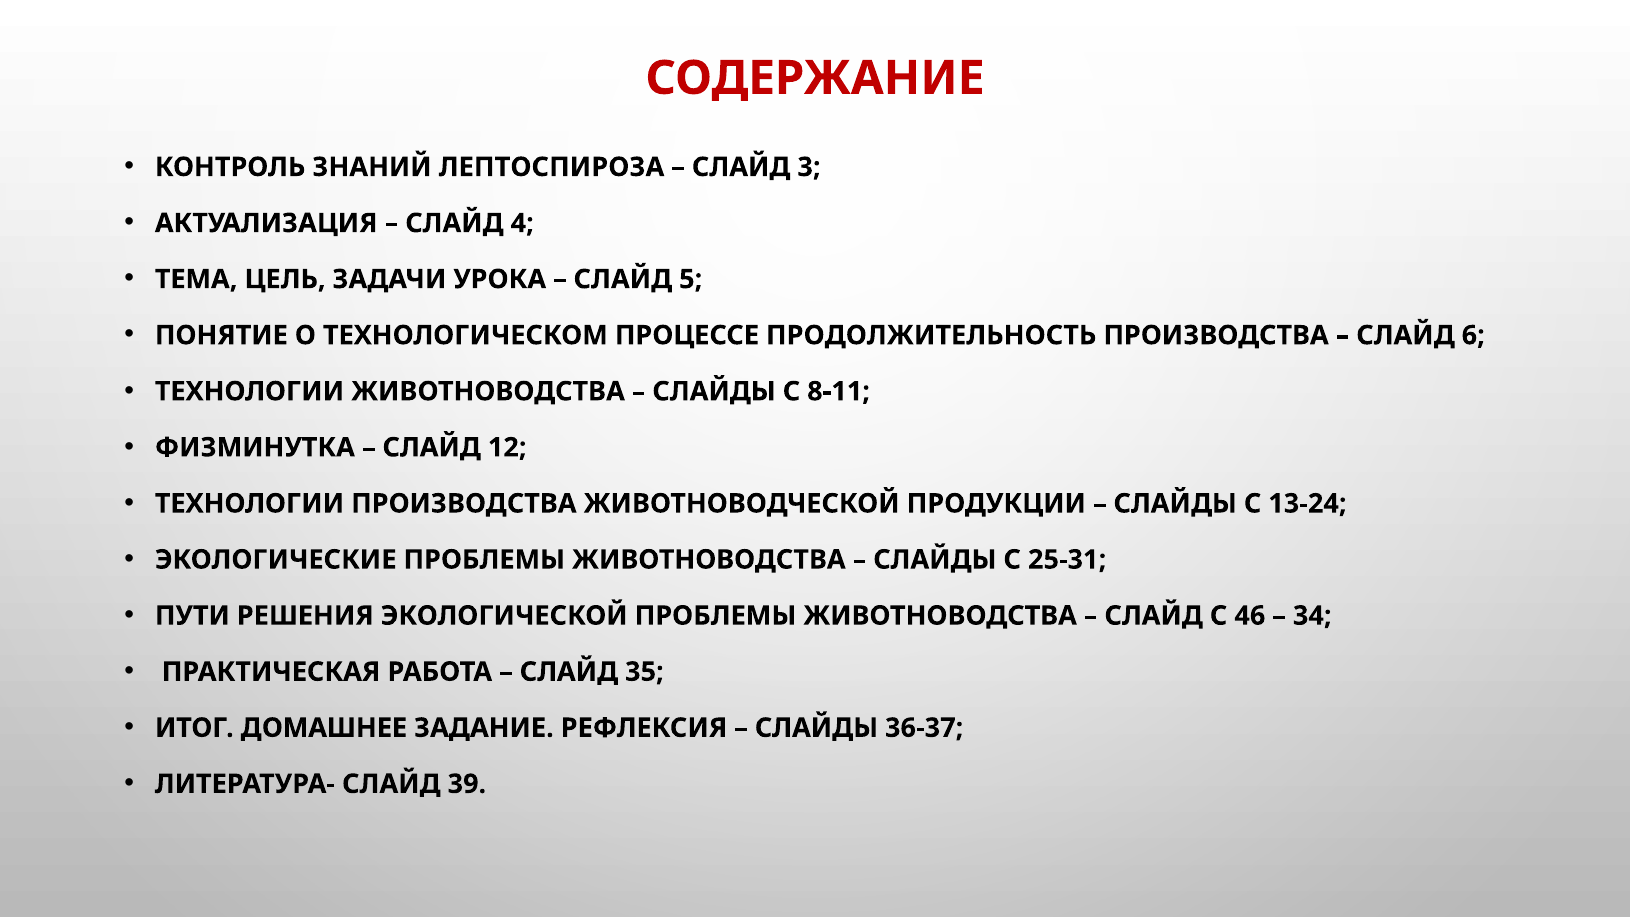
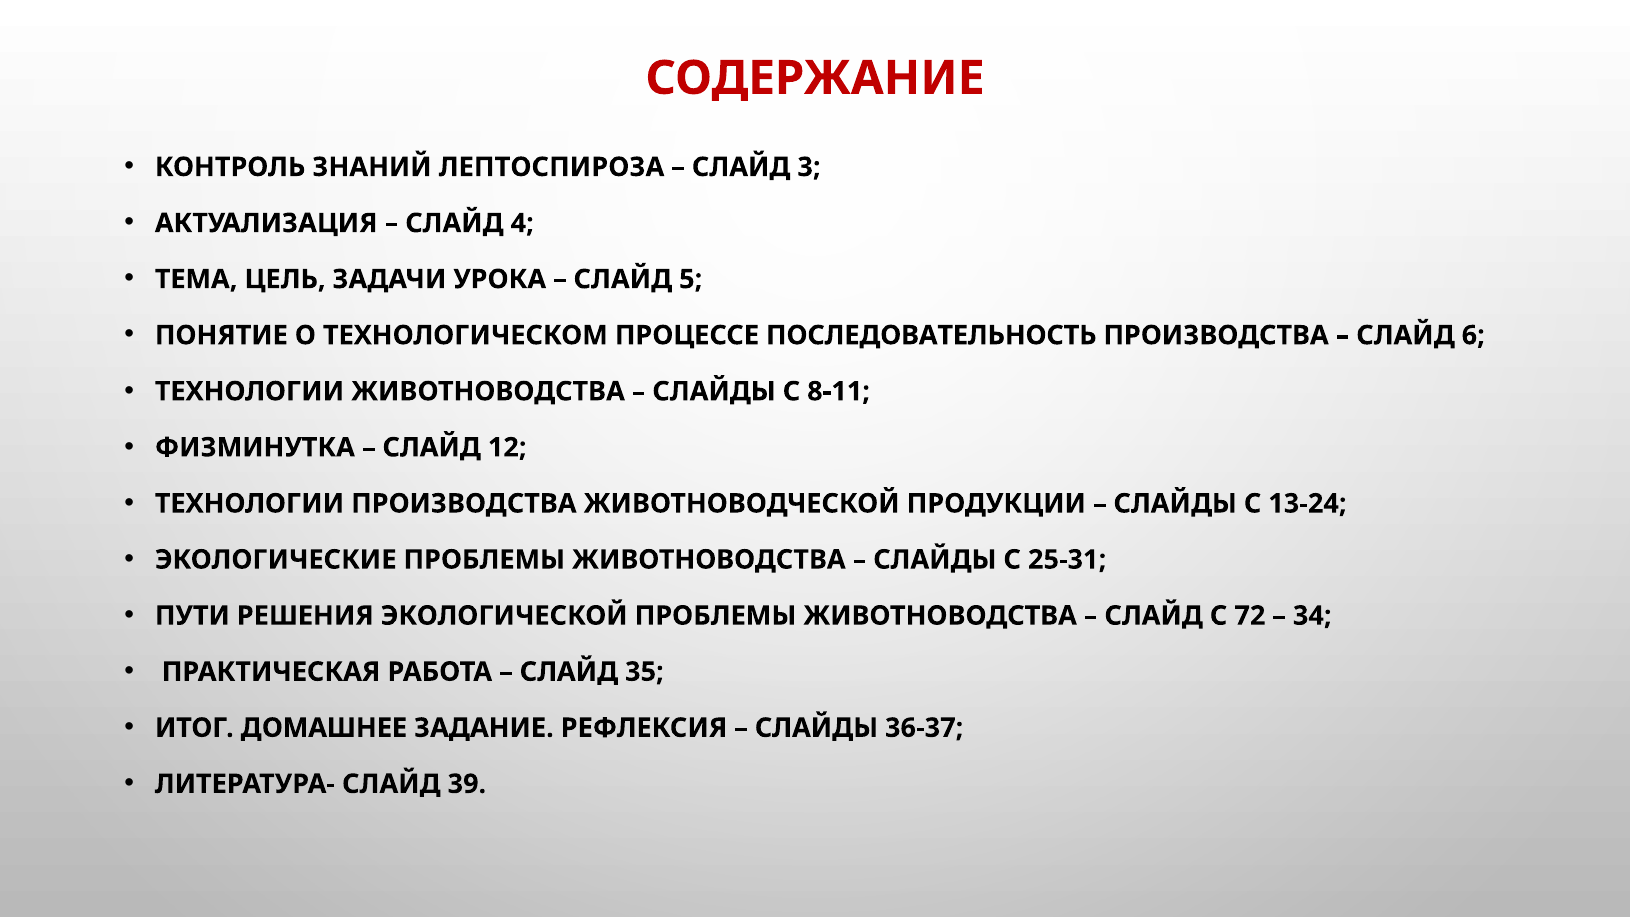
ПРОДОЛЖИТЕЛЬНОСТЬ: ПРОДОЛЖИТЕЛЬНОСТЬ -> ПОСЛЕДОВАТЕЛЬНОСТЬ
46: 46 -> 72
